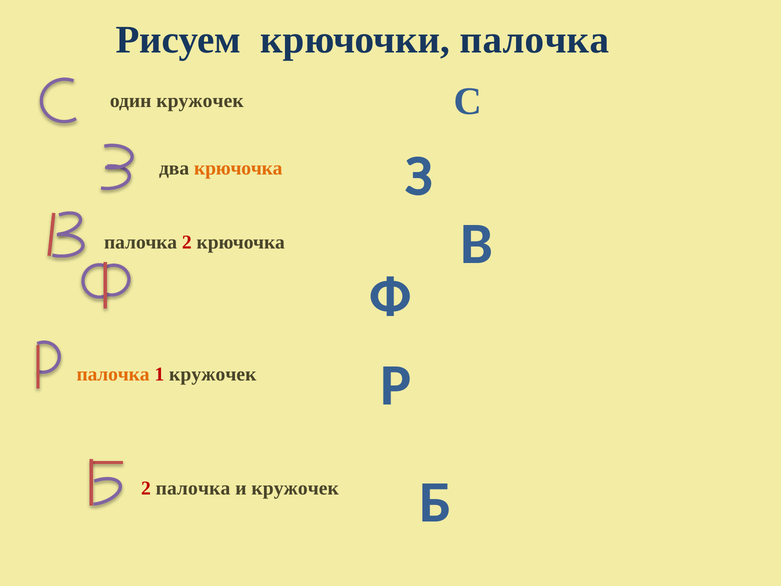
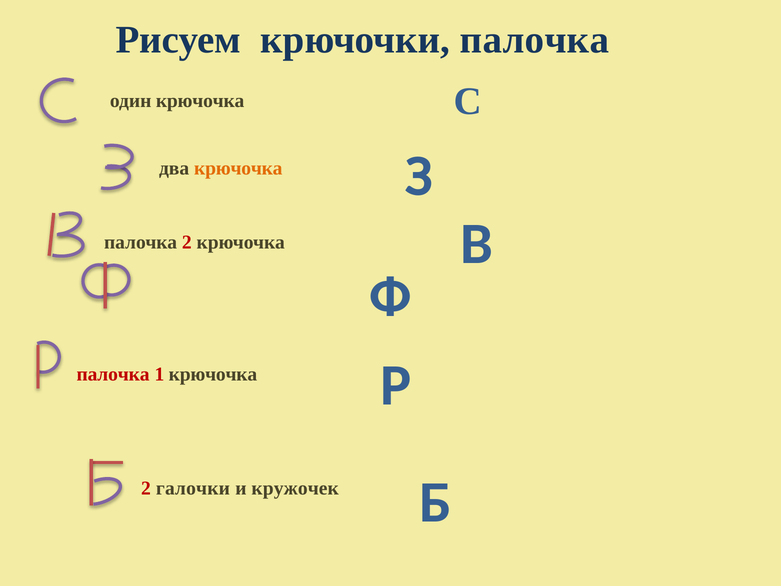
один кружочек: кружочек -> крючочка
палочка at (113, 374) colour: orange -> red
1 кружочек: кружочек -> крючочка
2 палочка: палочка -> галочки
